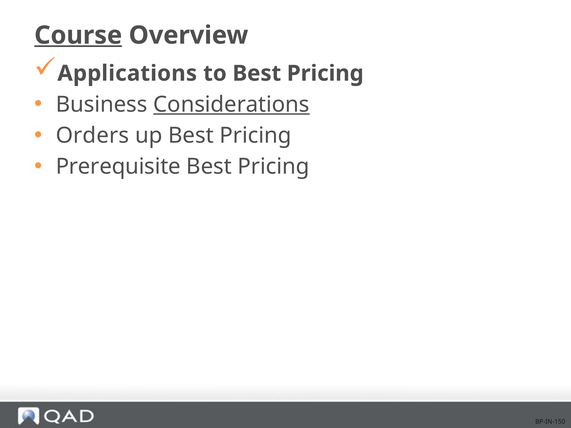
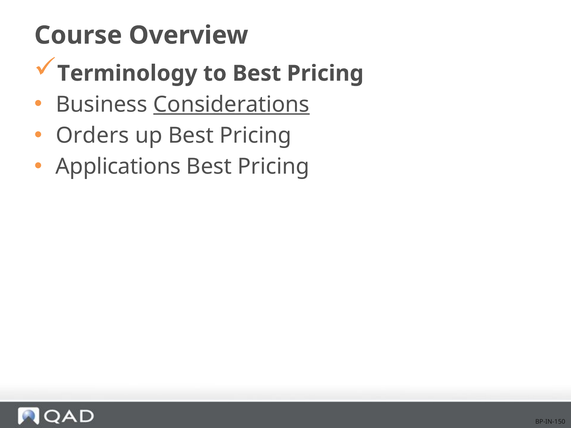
Course underline: present -> none
Applications: Applications -> Terminology
Prerequisite: Prerequisite -> Applications
